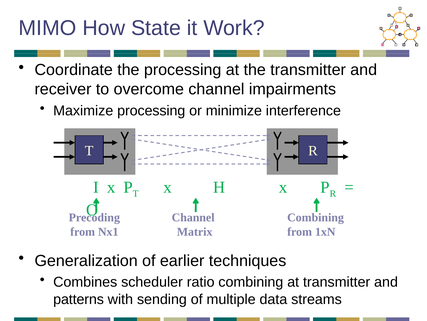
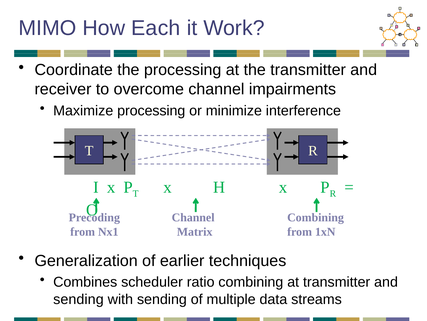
State: State -> Each
patterns at (79, 299): patterns -> sending
